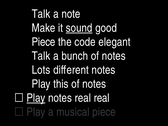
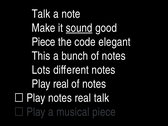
Talk at (41, 56): Talk -> This
Play this: this -> real
Play at (36, 98) underline: present -> none
real real: real -> talk
